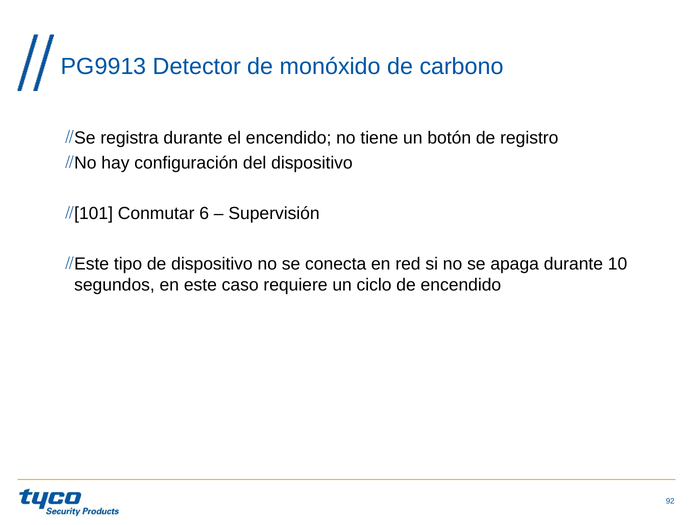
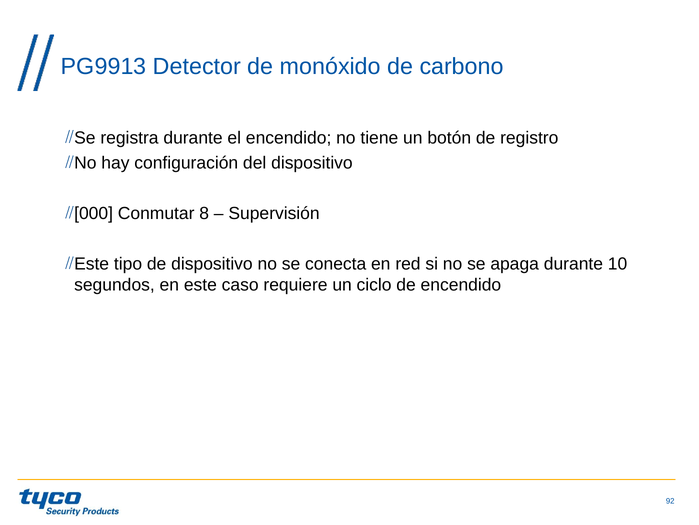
101: 101 -> 000
6: 6 -> 8
